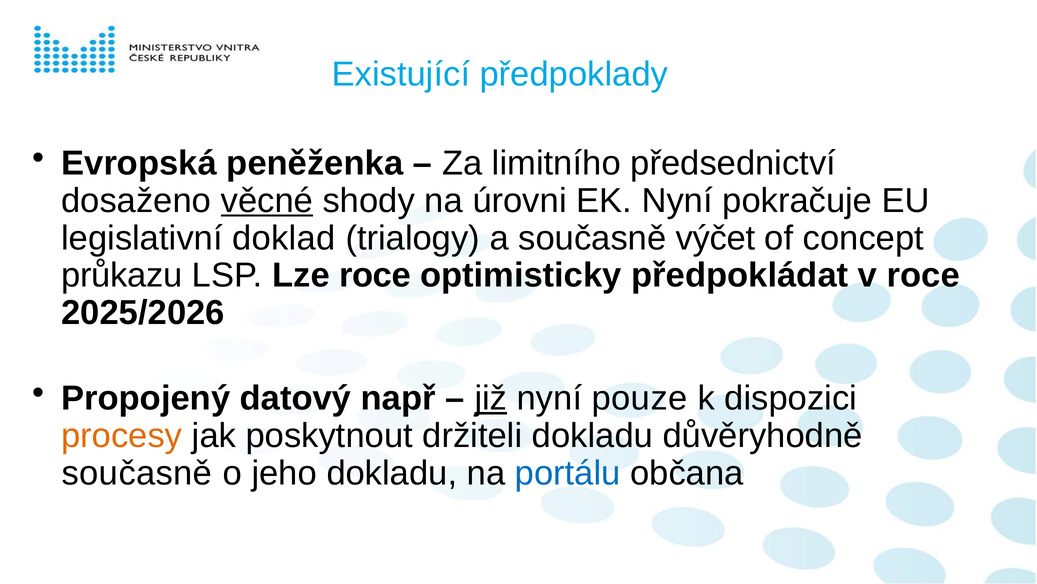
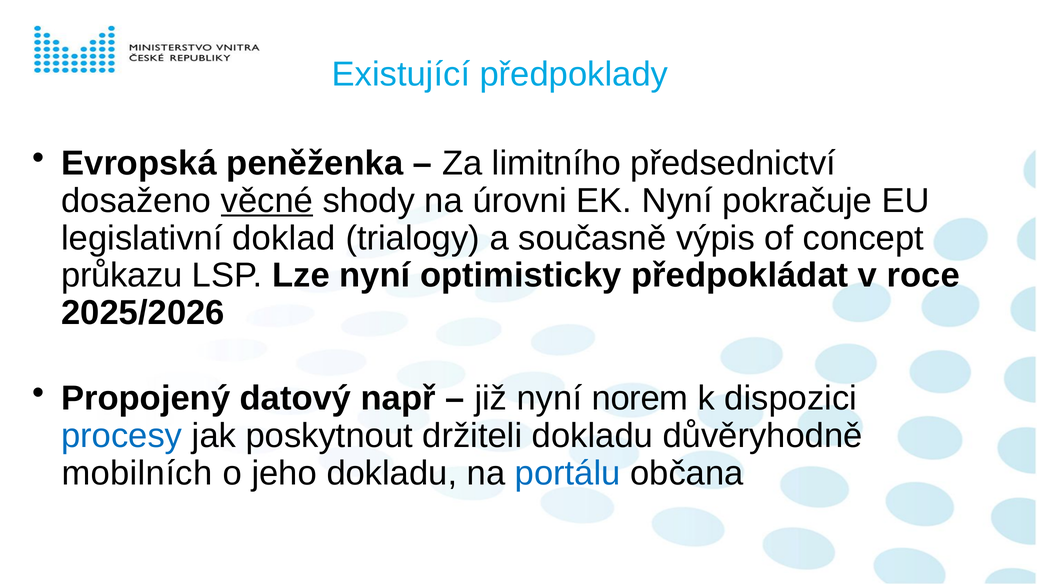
výčet: výčet -> výpis
Lze roce: roce -> nyní
již underline: present -> none
pouze: pouze -> norem
procesy colour: orange -> blue
současně at (137, 473): současně -> mobilních
